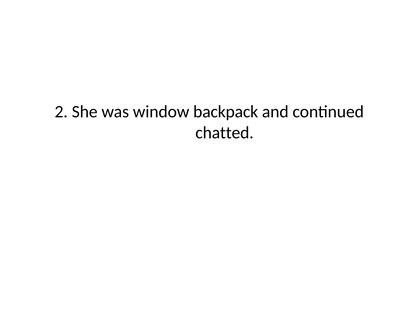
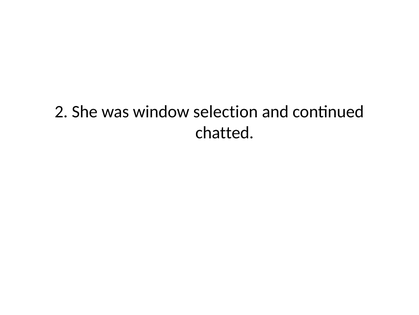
backpack: backpack -> selection
